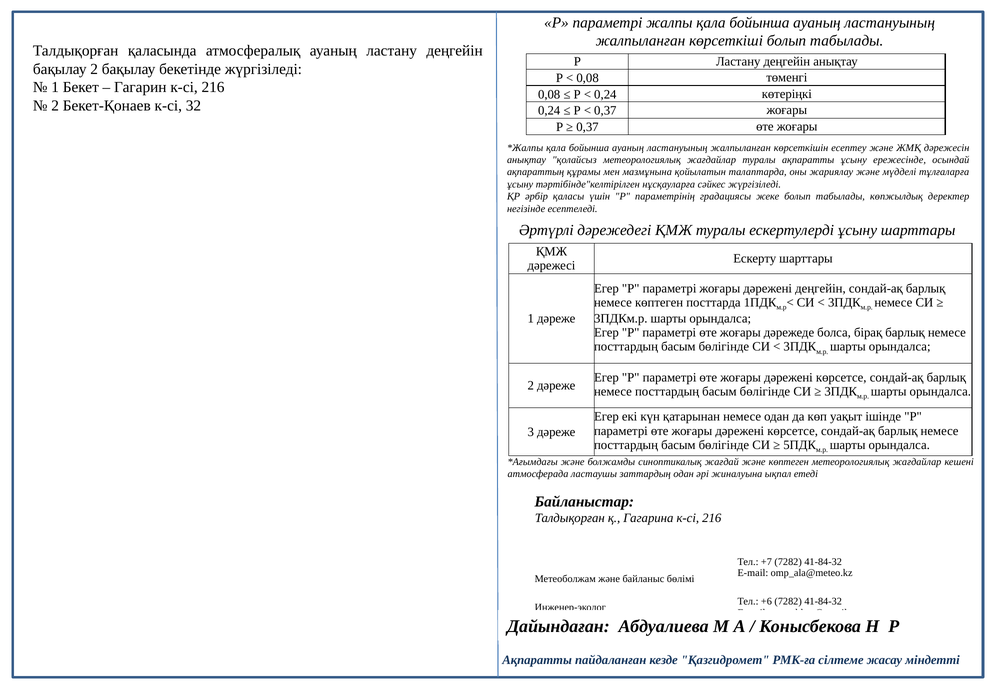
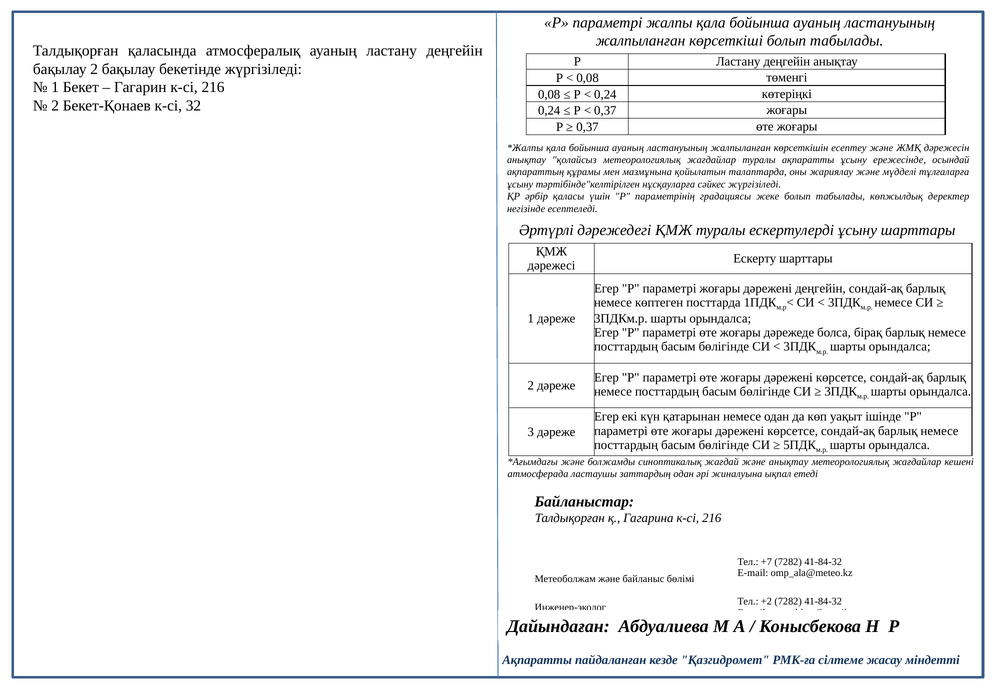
және көптеген: көптеген -> анықтау
+6: +6 -> +2
